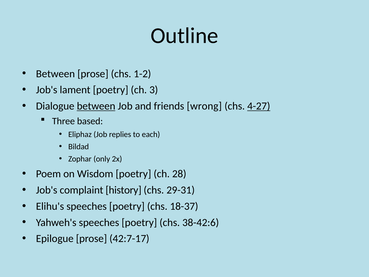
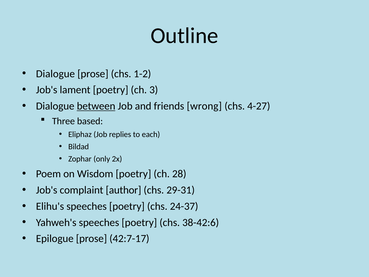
Between at (55, 74): Between -> Dialogue
4-27 underline: present -> none
history: history -> author
18-37: 18-37 -> 24-37
